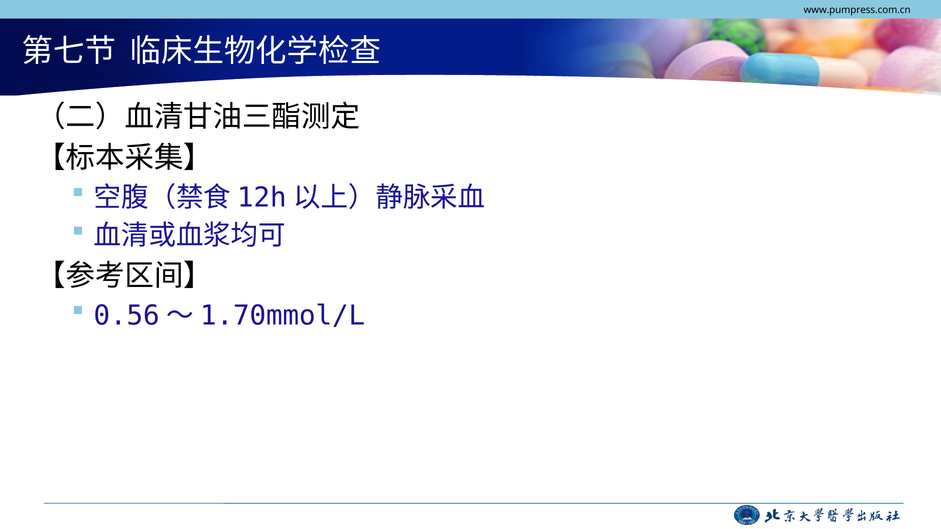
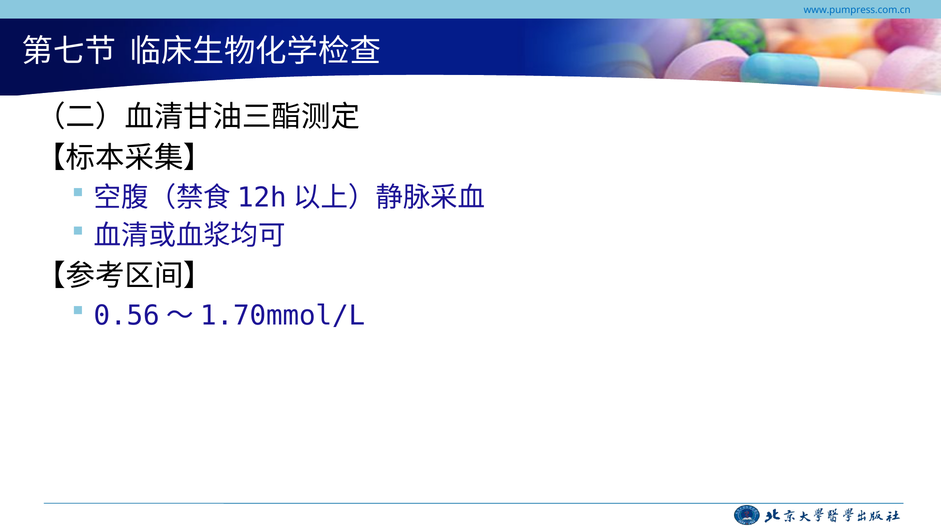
www.pumpress.com.cn colour: black -> blue
